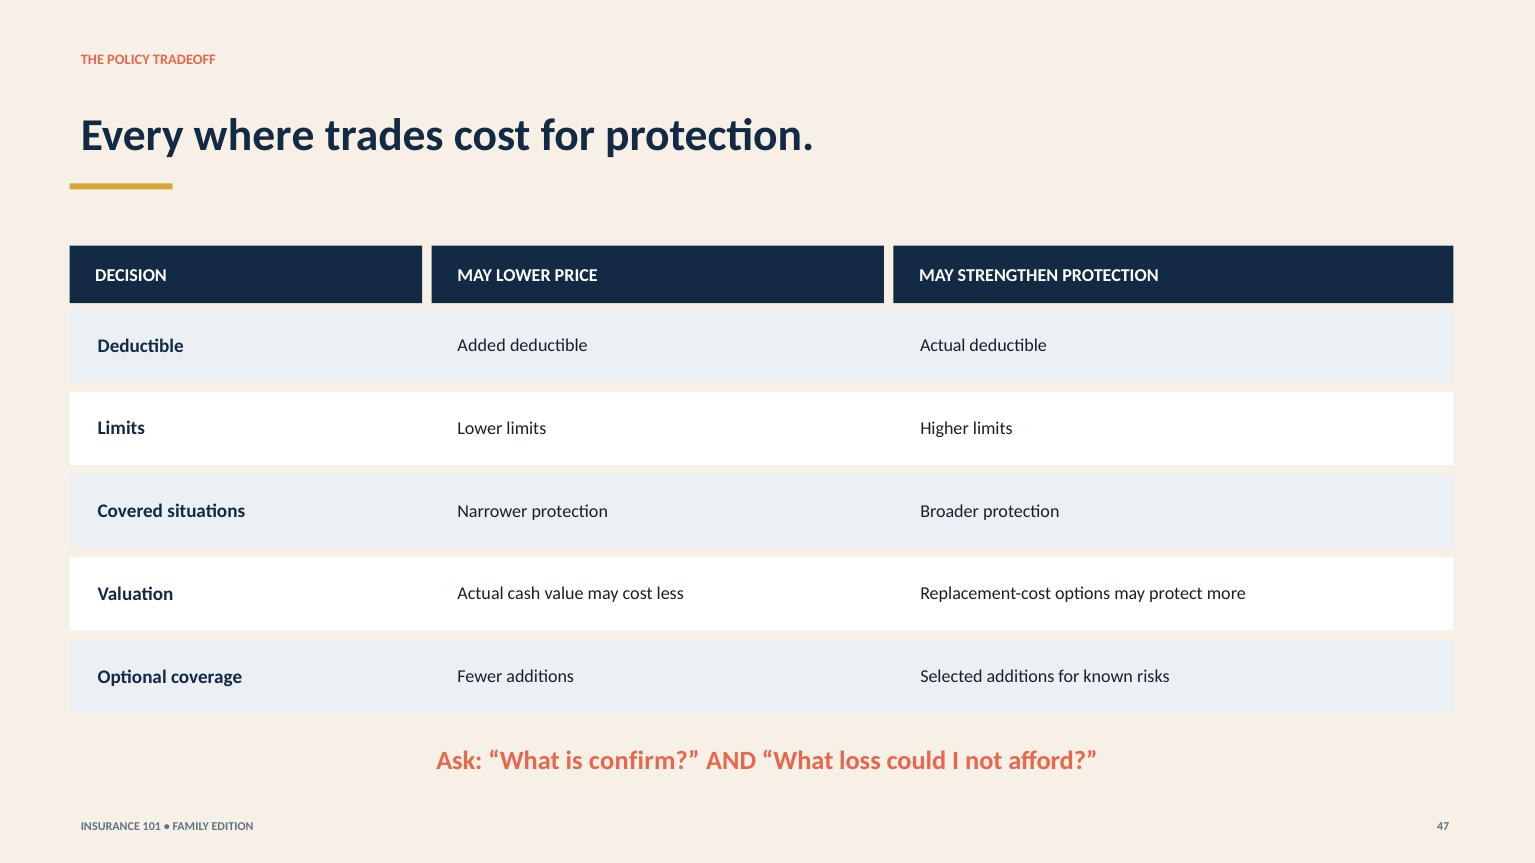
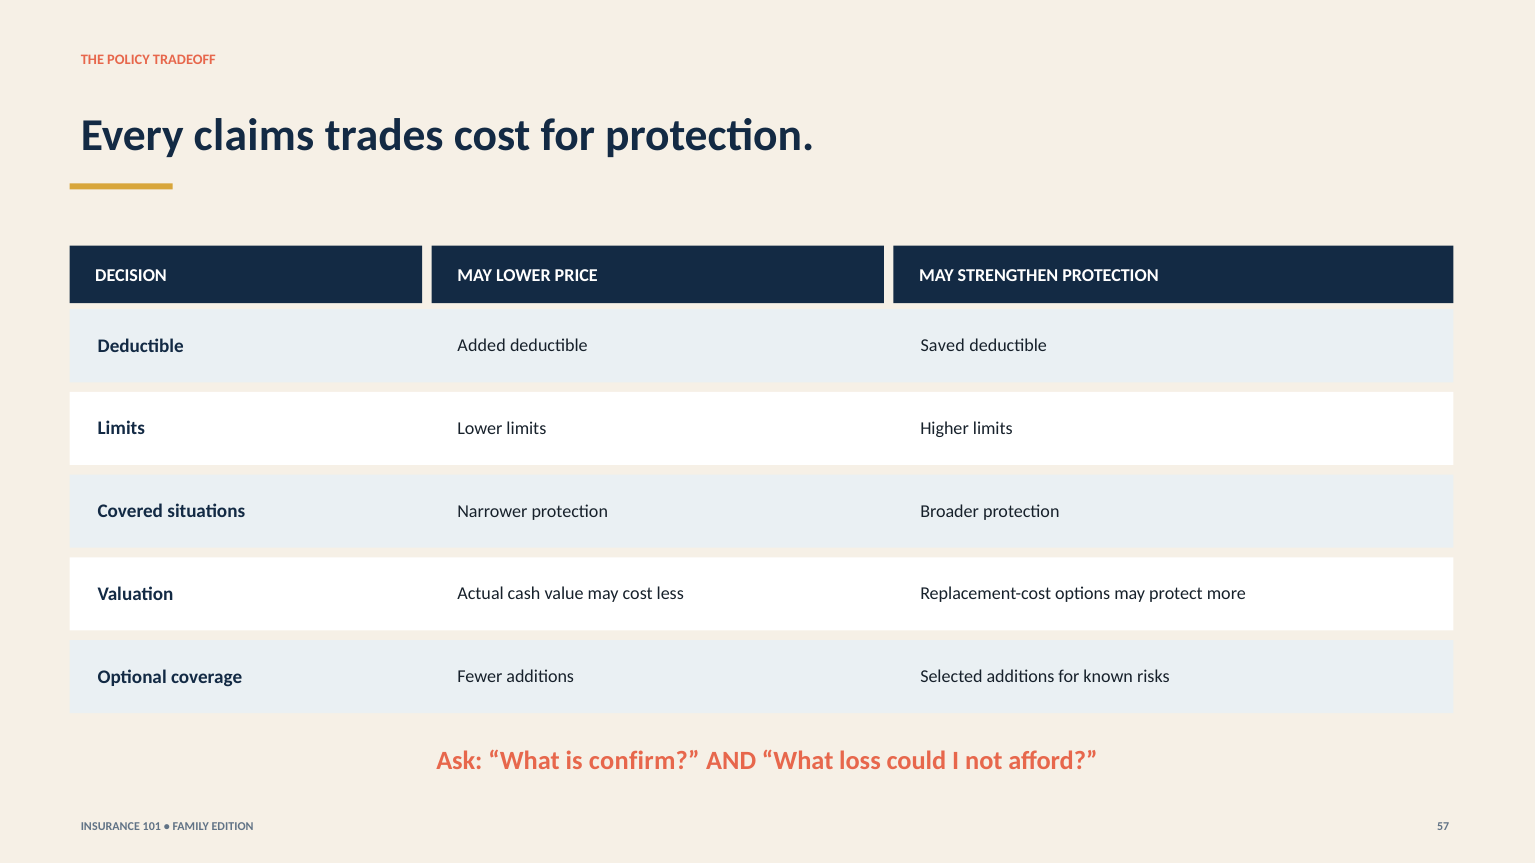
where: where -> claims
deductible Actual: Actual -> Saved
47: 47 -> 57
